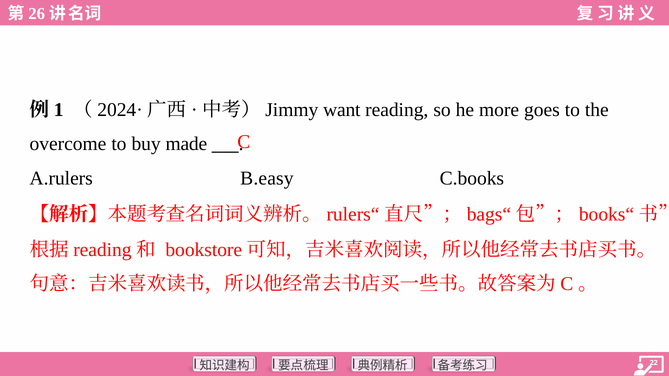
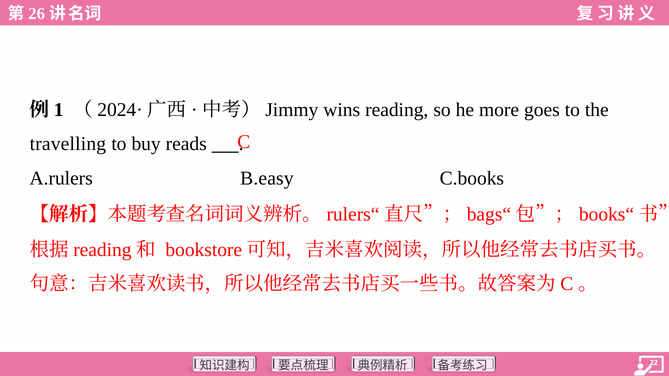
want: want -> wins
overcome: overcome -> travelling
made: made -> reads
